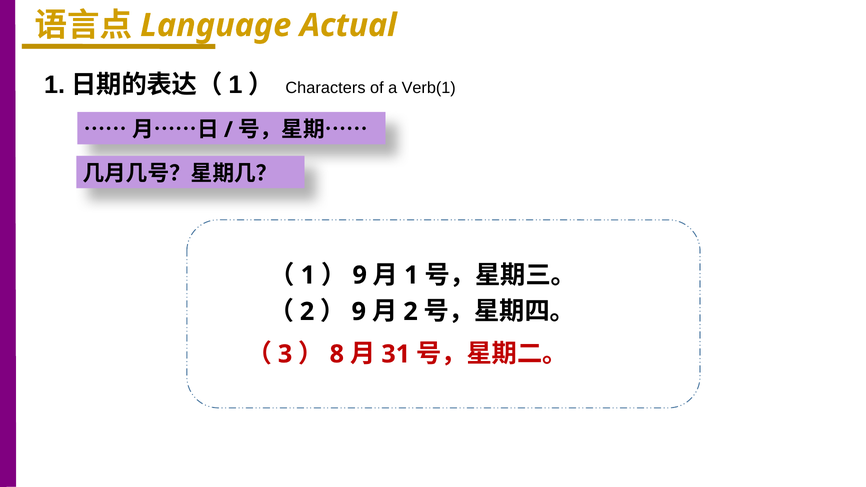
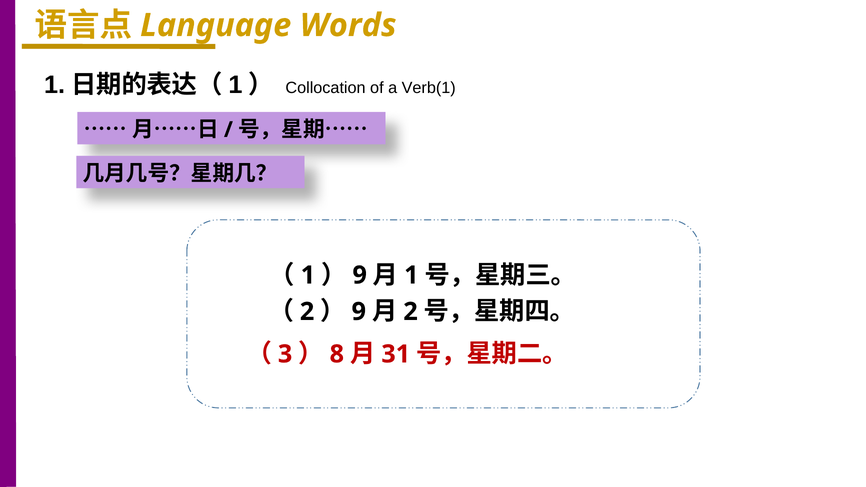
Actual: Actual -> Words
Characters: Characters -> Collocation
